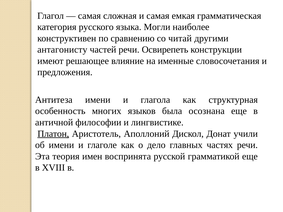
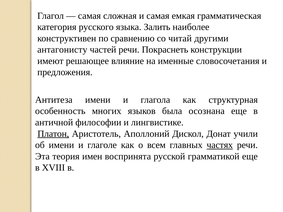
Могли: Могли -> Залить
Освирепеть: Освирепеть -> Покраснеть
дело: дело -> всем
частях underline: none -> present
